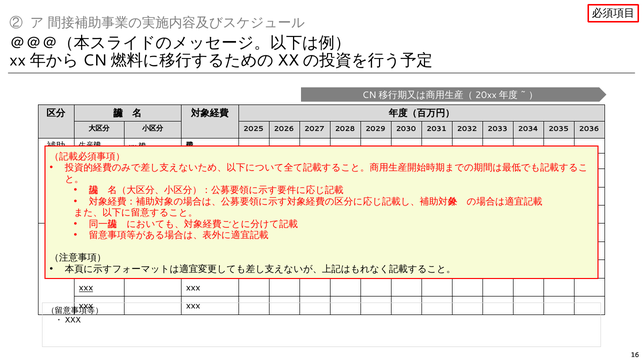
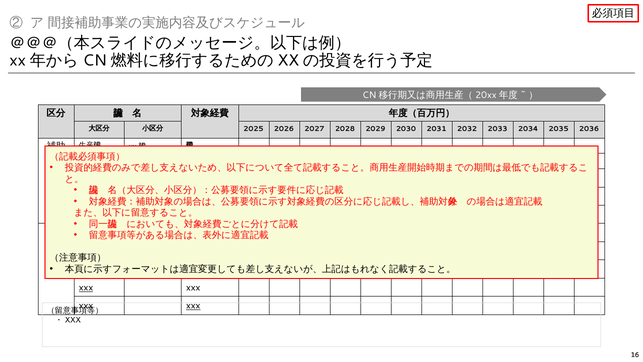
xxx at (193, 306) underline: none -> present
